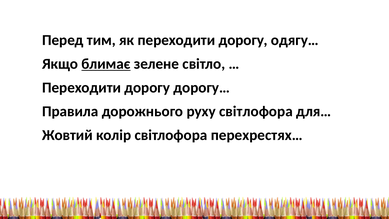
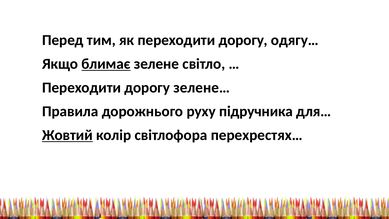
дорогу…: дорогу… -> зелене…
руху світлофора: світлофора -> підручника
Жовтий underline: none -> present
